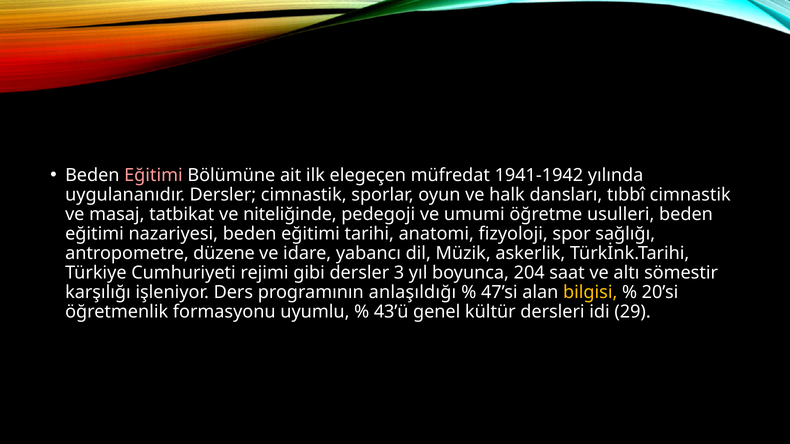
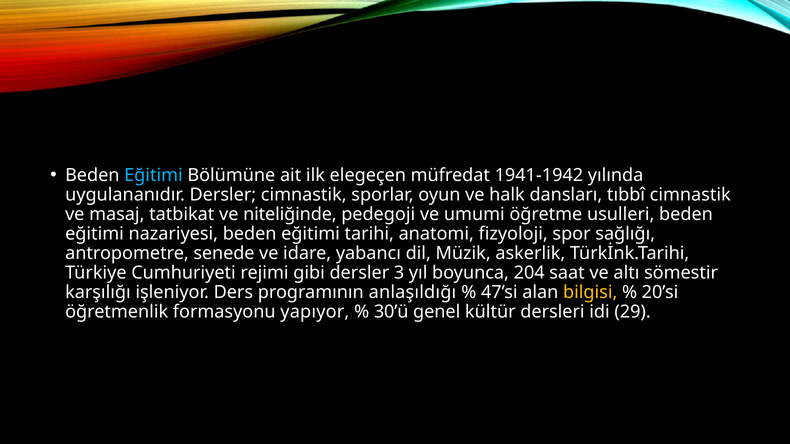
Eğitimi at (153, 175) colour: pink -> light blue
düzene: düzene -> senede
uyumlu: uyumlu -> yapıyor
43’ü: 43’ü -> 30’ü
